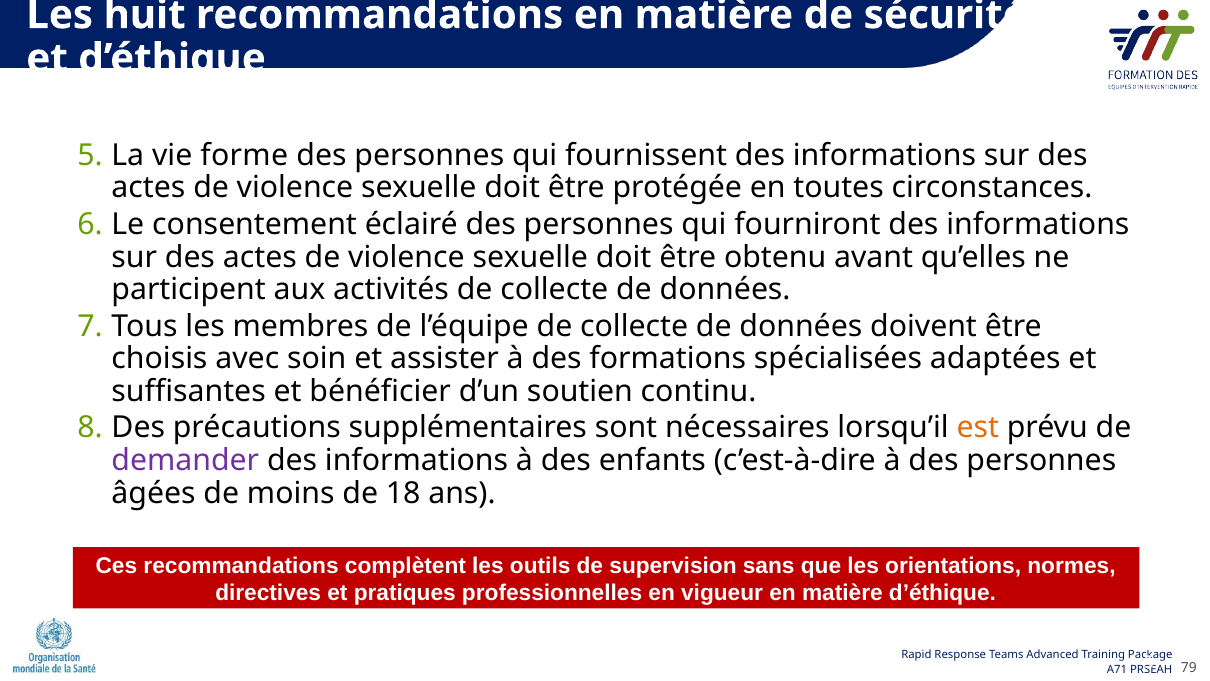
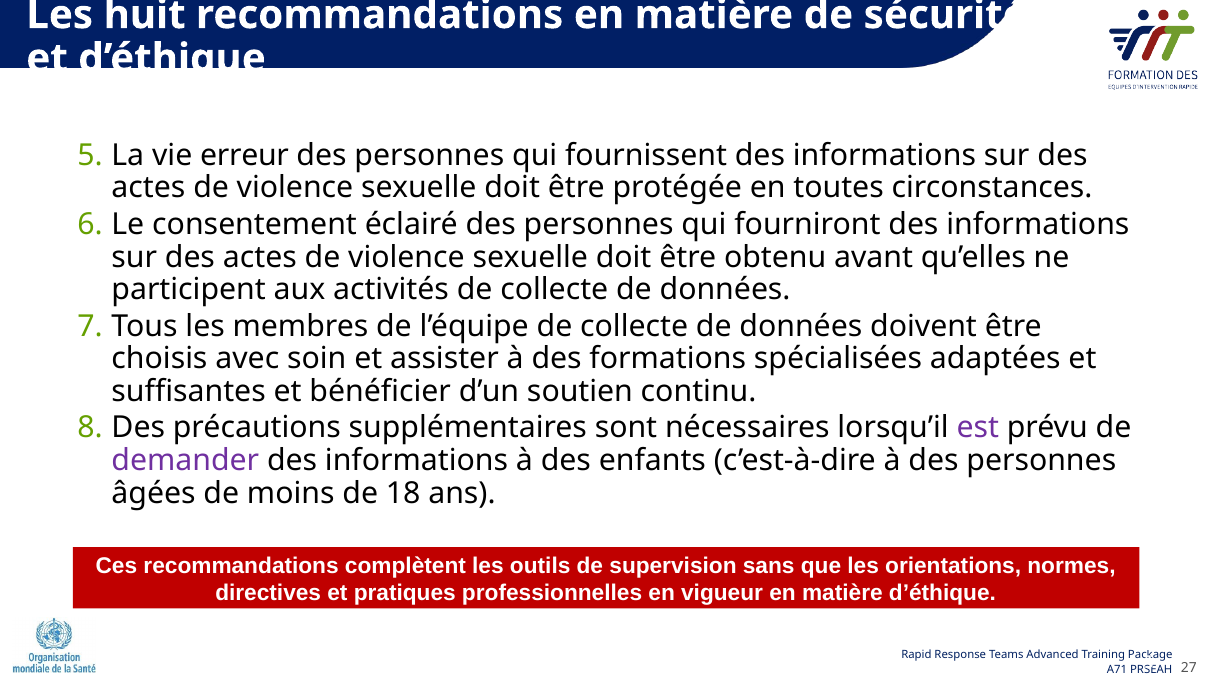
forme: forme -> erreur
est colour: orange -> purple
79: 79 -> 27
